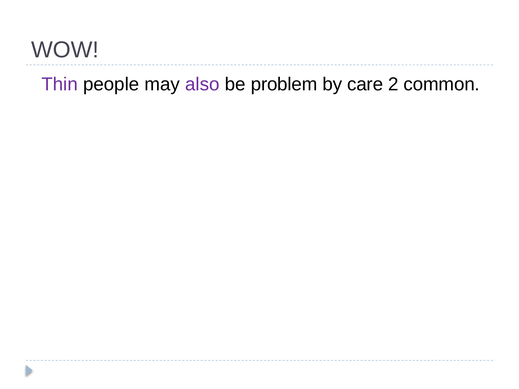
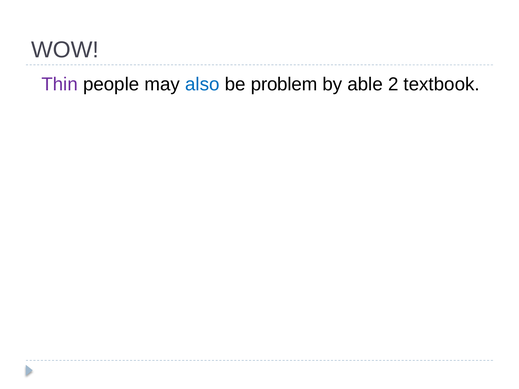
also colour: purple -> blue
care: care -> able
common: common -> textbook
